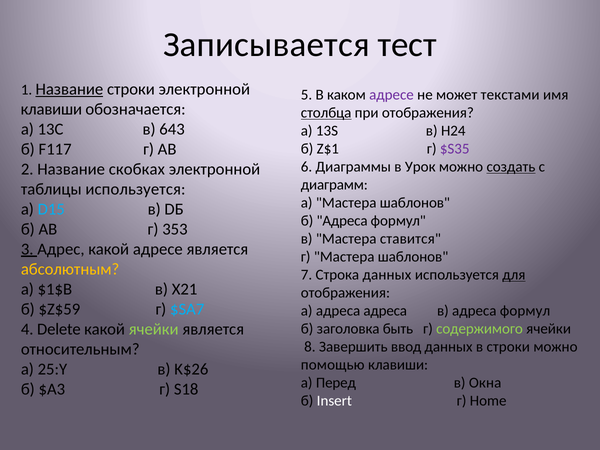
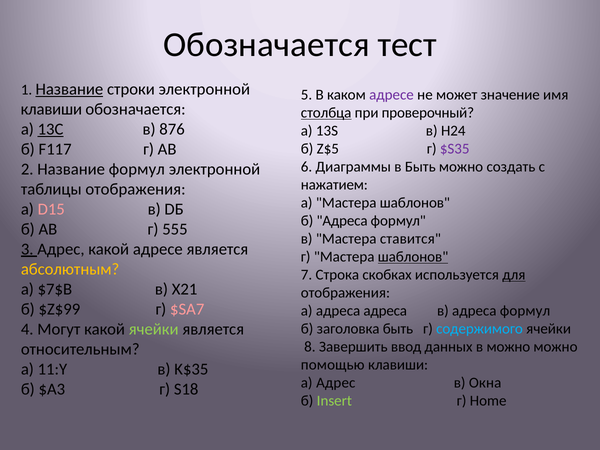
Записывается at (266, 44): Записывается -> Обозначается
текстами: текстами -> значение
при отображения: отображения -> проверочный
13С underline: none -> present
643: 643 -> 876
Z$1: Z$1 -> Z$5
в Урок: Урок -> Быть
создать underline: present -> none
Название скобках: скобках -> формул
диаграмм: диаграмм -> нажатием
таблицы используется: используется -> отображения
D15 colour: light blue -> pink
353: 353 -> 555
шаблонов at (413, 257) underline: none -> present
Строка данных: данных -> скобках
$1$B: $1$B -> $7$B
$Z$59: $Z$59 -> $Z$99
$SА7 colour: light blue -> pink
Delete: Delete -> Могут
содержимого colour: light green -> light blue
в строки: строки -> можно
25:Y: 25:Y -> 11:Y
K$26: K$26 -> K$35
а Перед: Перед -> Адрес
Insert colour: white -> light green
